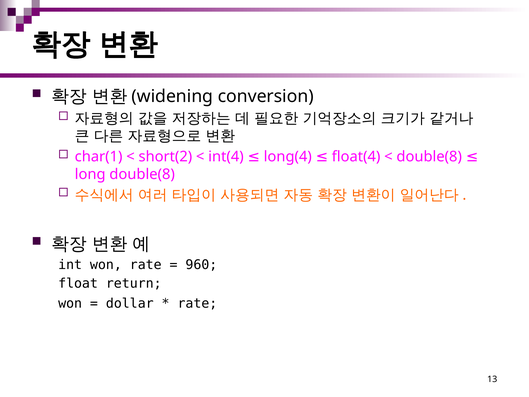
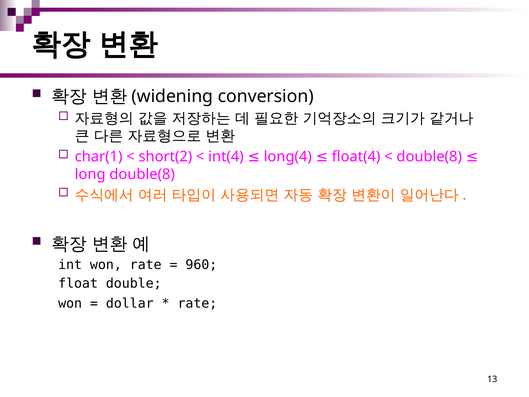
return: return -> double
